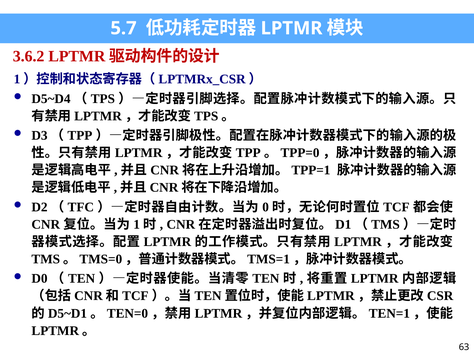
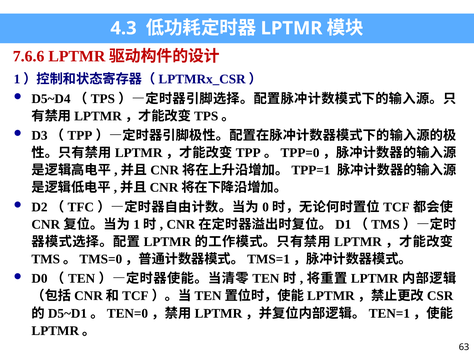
5.7: 5.7 -> 4.3
3.6.2: 3.6.2 -> 7.6.6
